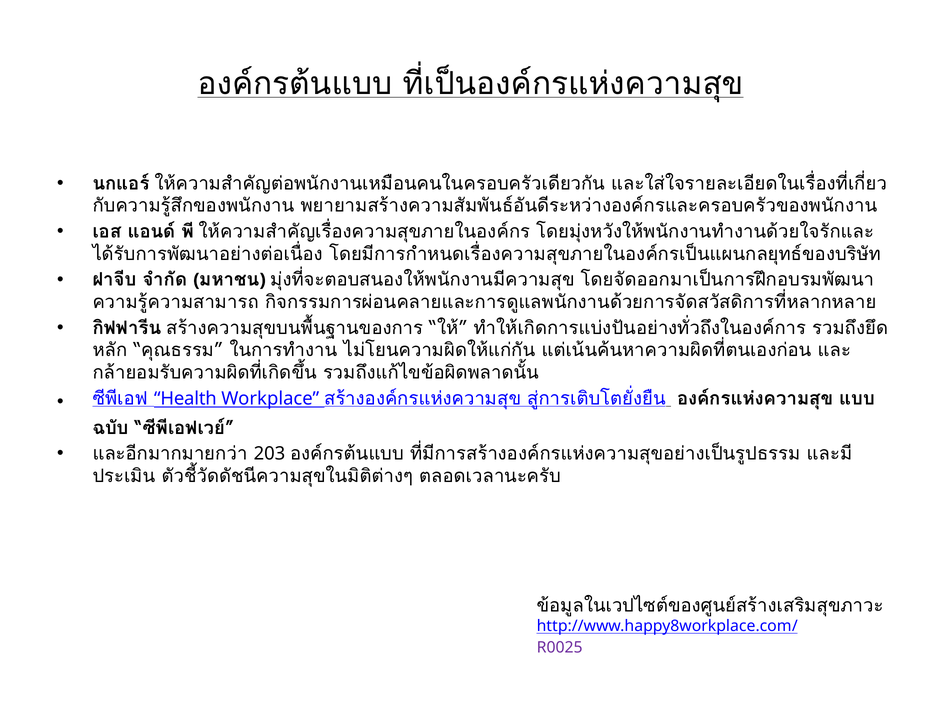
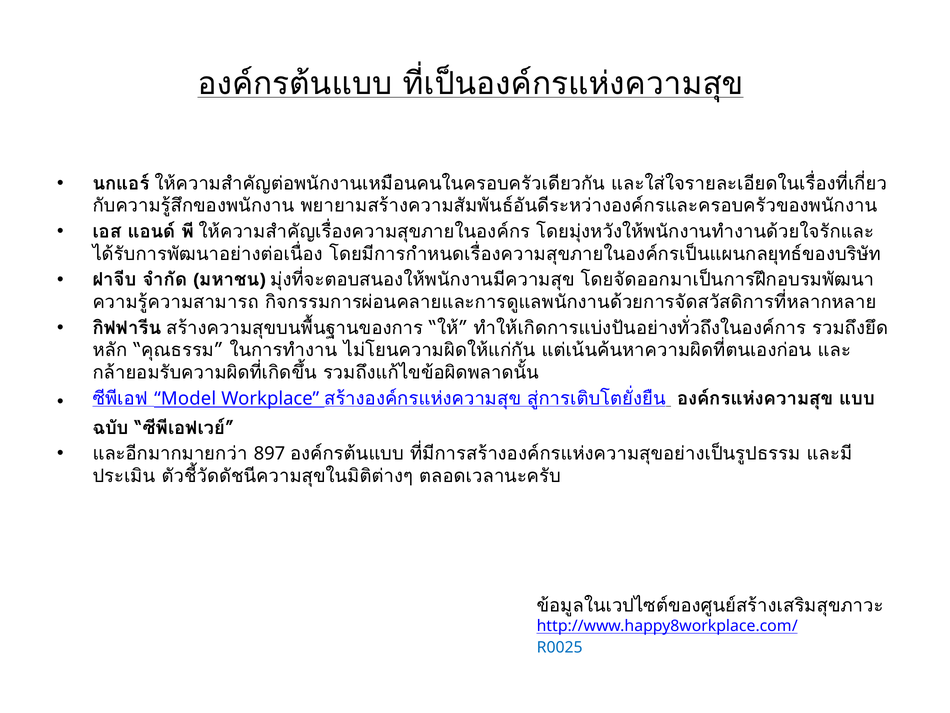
Health: Health -> Model
203: 203 -> 897
R0025 colour: purple -> blue
